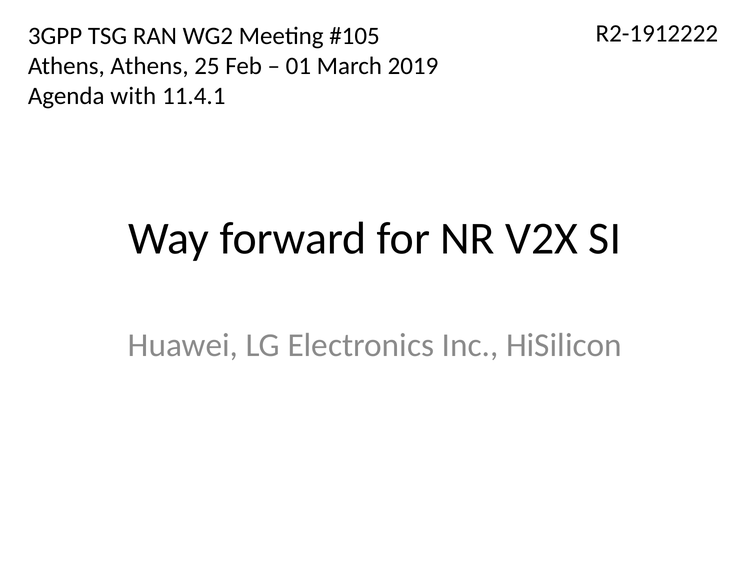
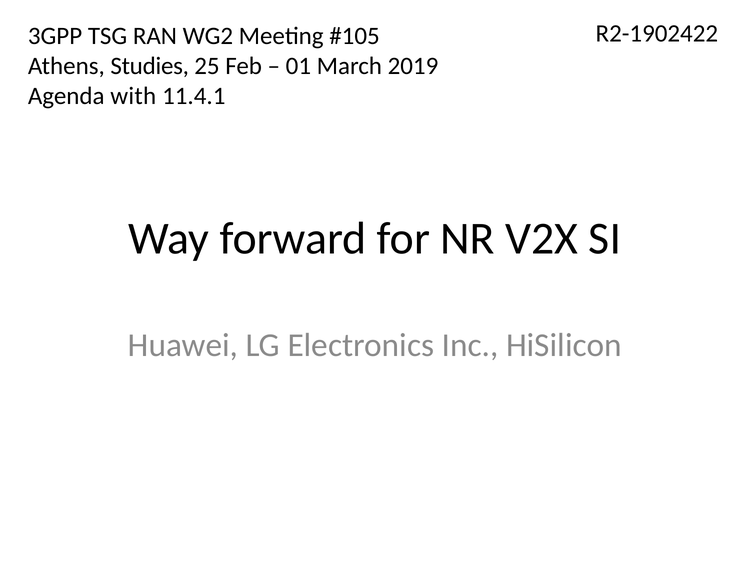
R2-1912222: R2-1912222 -> R2-1902422
Athens Athens: Athens -> Studies
